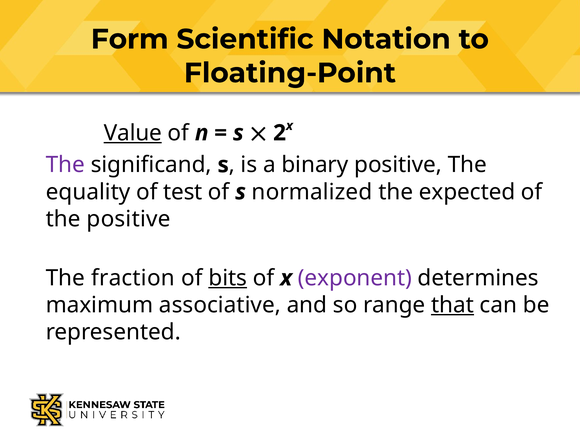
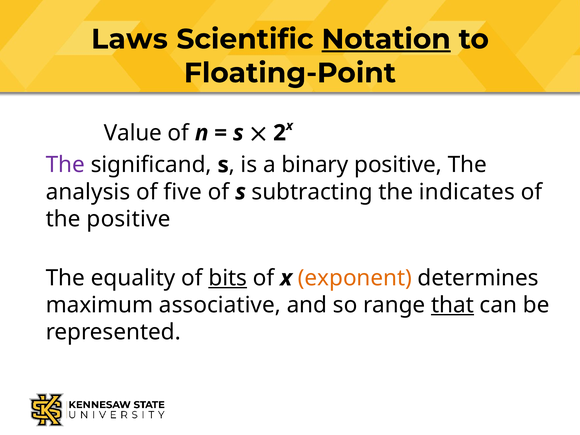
Form: Form -> Laws
Notation underline: none -> present
Value underline: present -> none
equality: equality -> analysis
test: test -> five
normalized: normalized -> subtracting
expected: expected -> indicates
fraction: fraction -> equality
exponent colour: purple -> orange
